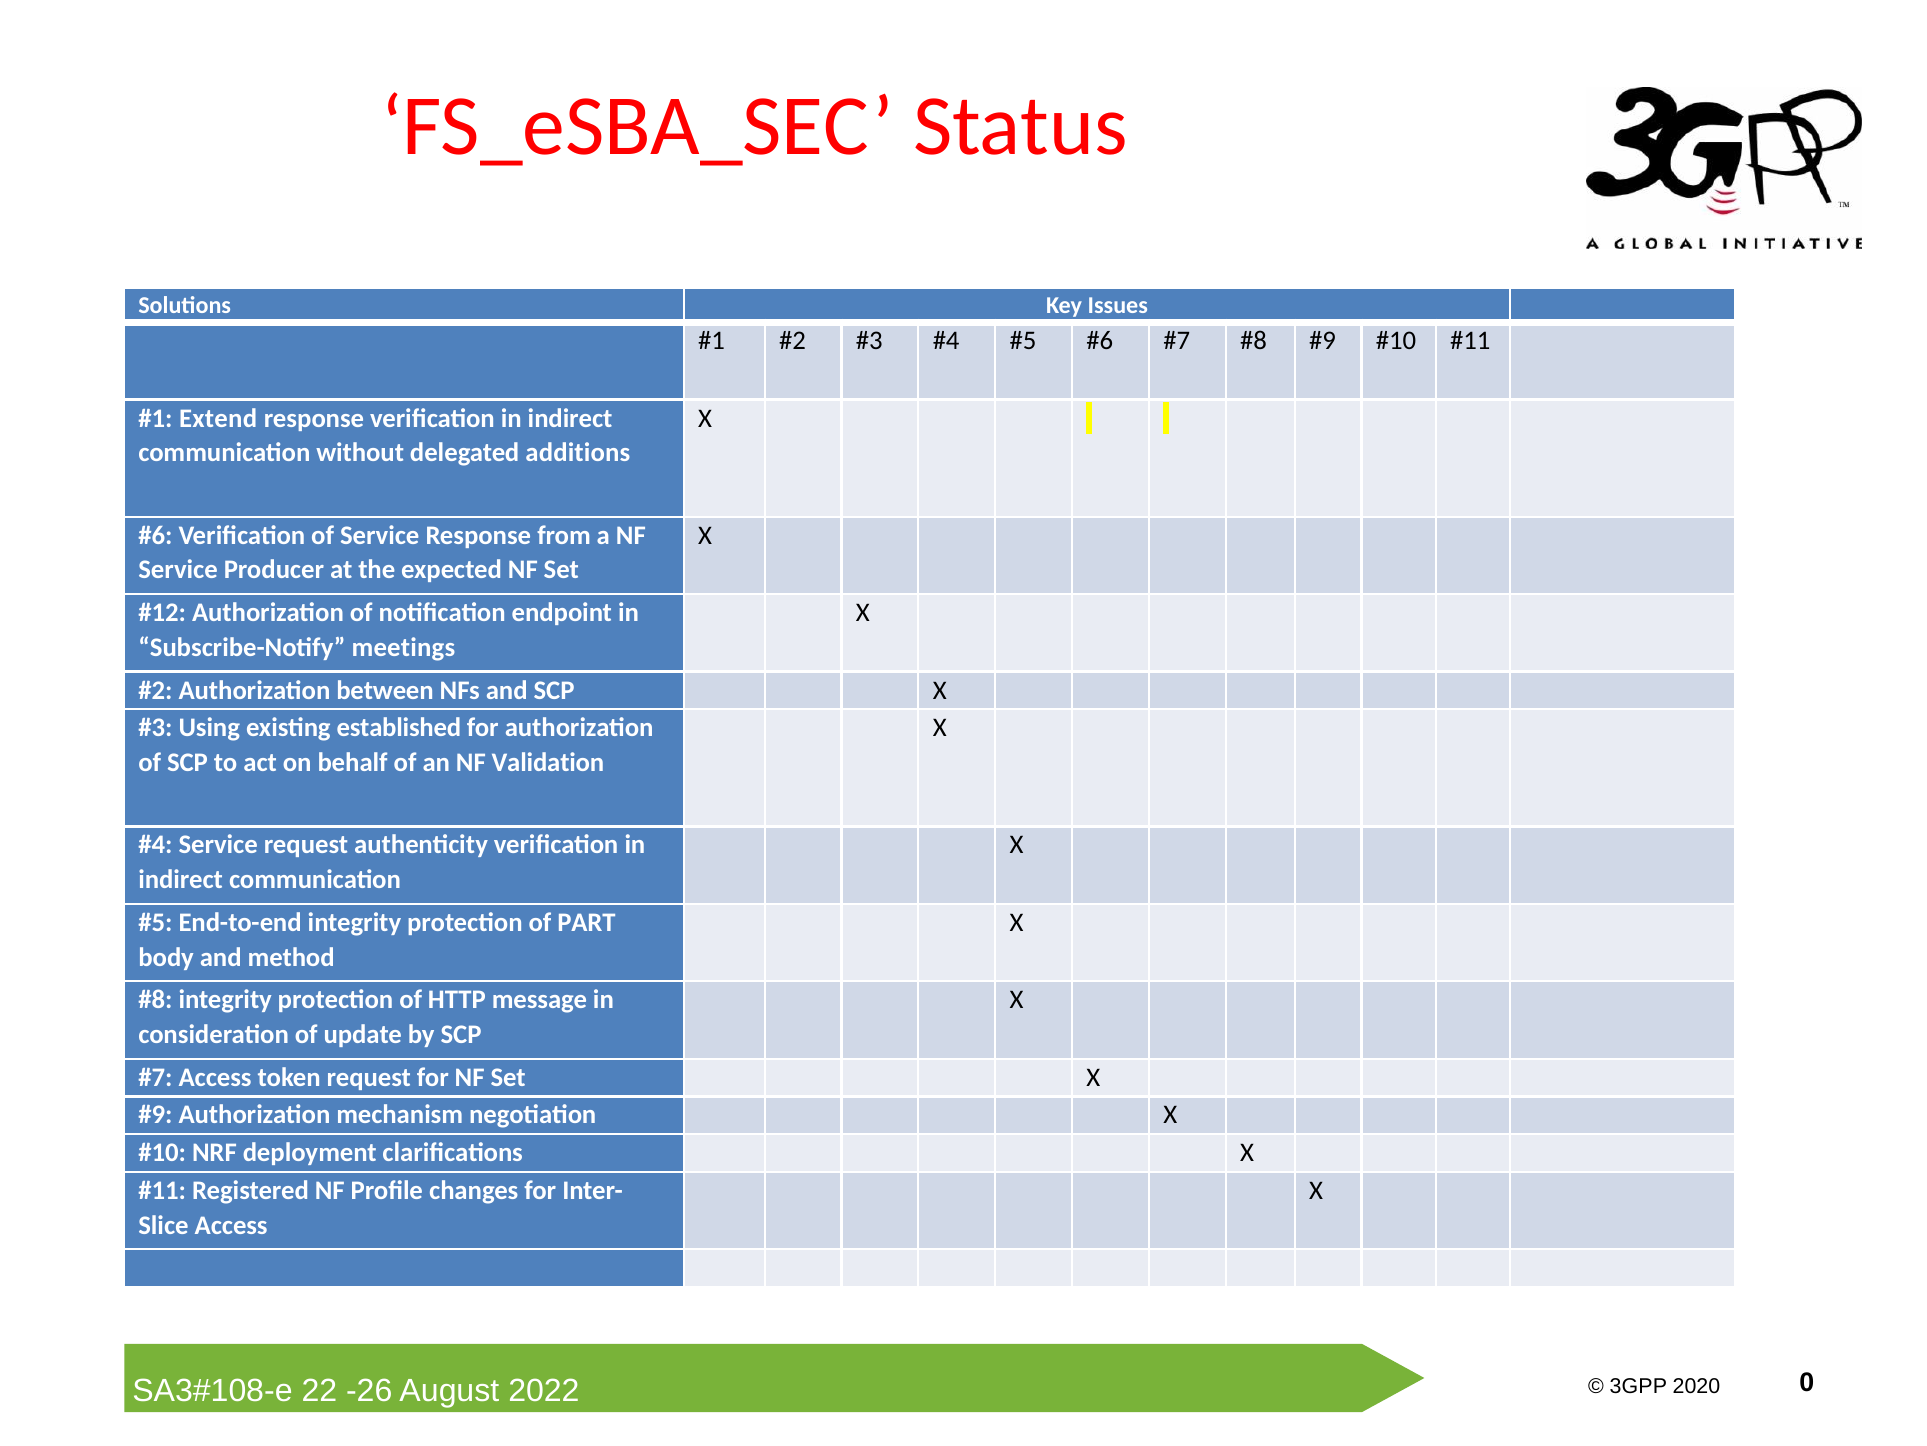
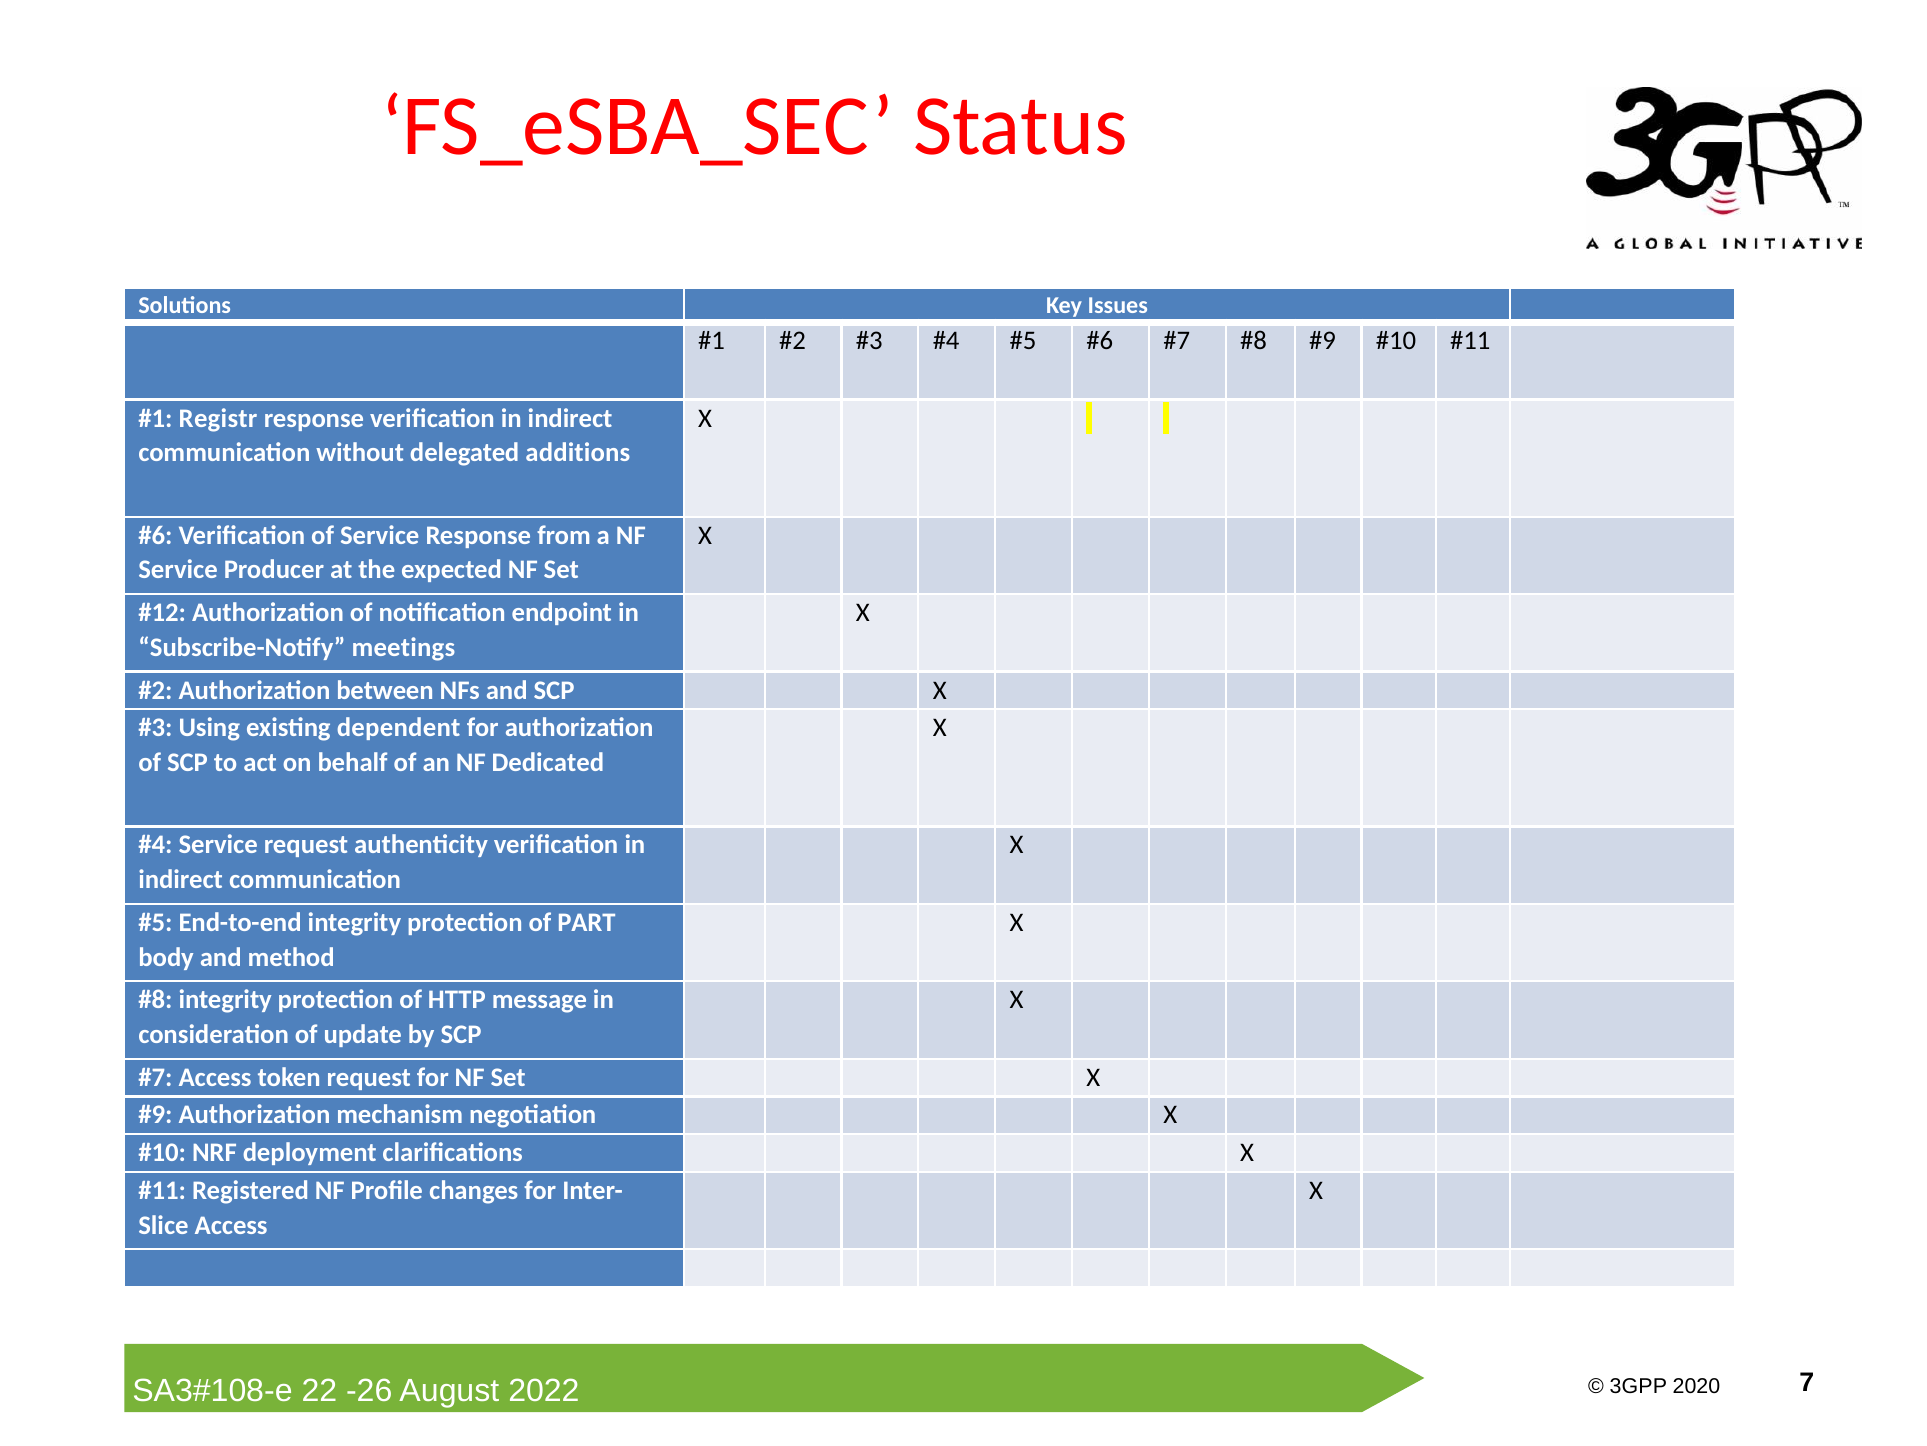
Extend: Extend -> Registr
established: established -> dependent
Validation: Validation -> Dedicated
0: 0 -> 7
